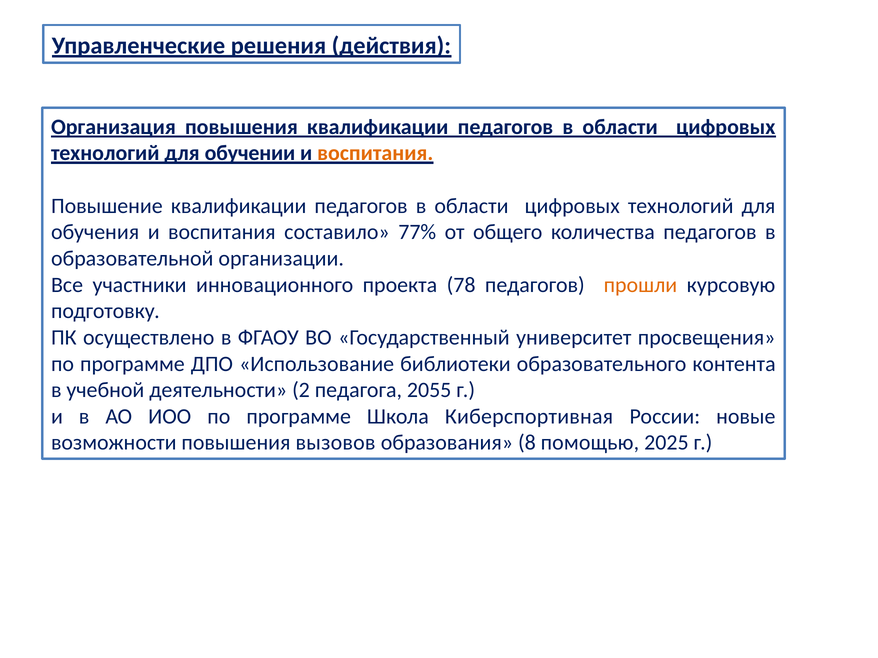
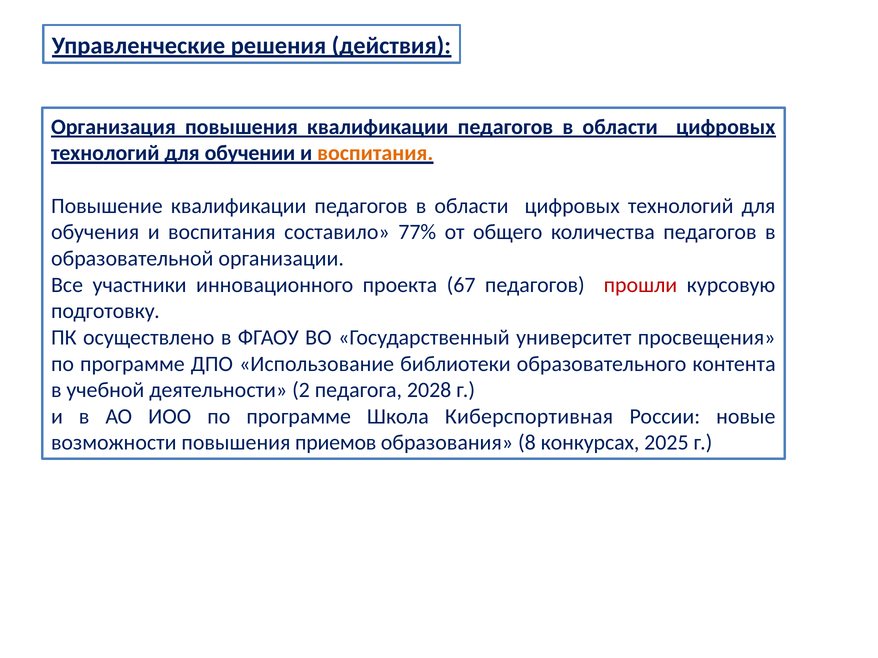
78: 78 -> 67
прошли colour: orange -> red
2055: 2055 -> 2028
вызовов: вызовов -> приемов
помощью: помощью -> конкурсах
